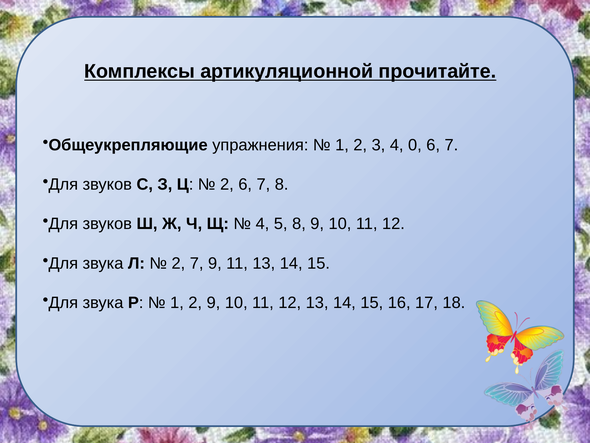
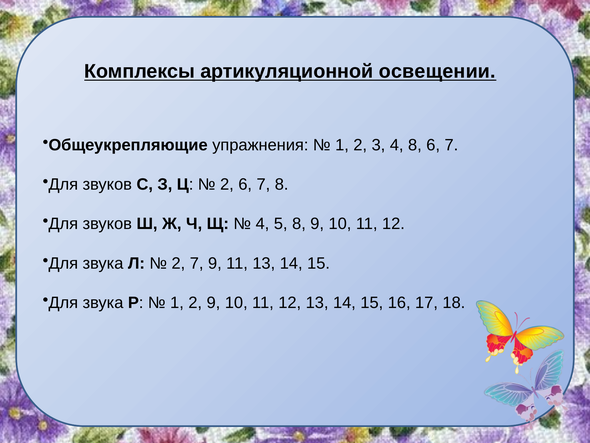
прочитайте: прочитайте -> освещении
4 0: 0 -> 8
